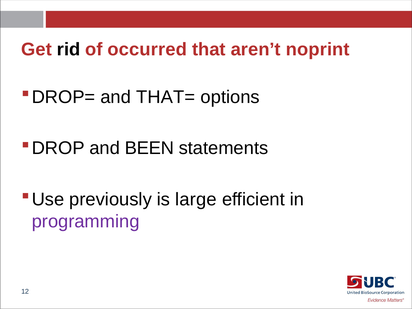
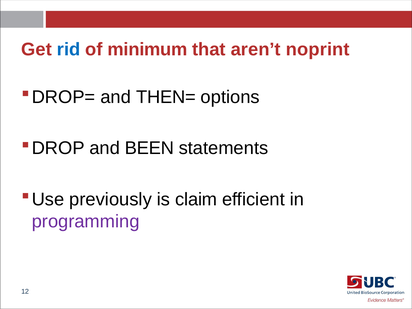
rid colour: black -> blue
occurred: occurred -> minimum
THAT=: THAT= -> THEN=
large: large -> claim
